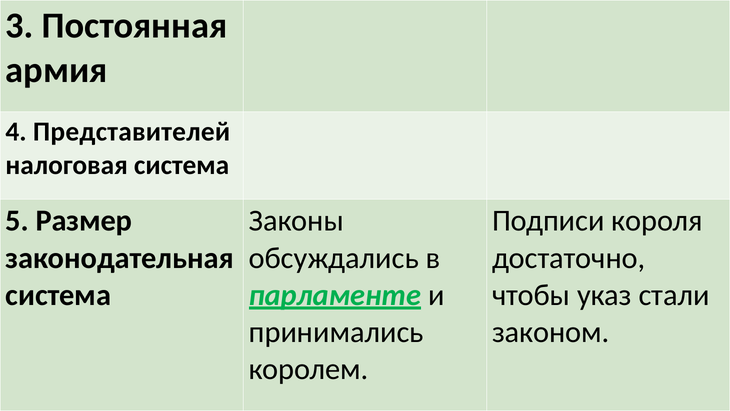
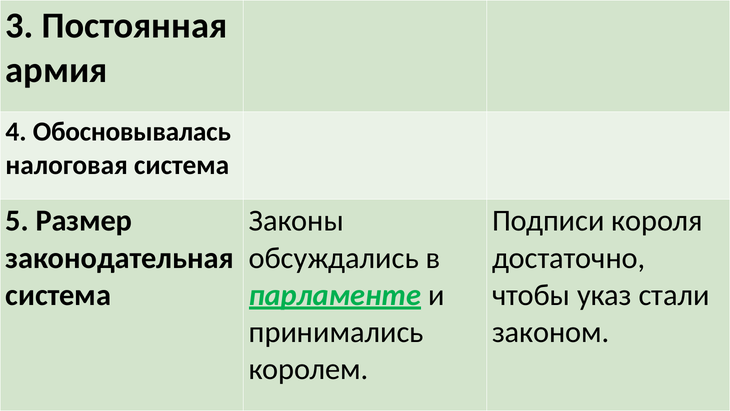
Представителей: Представителей -> Обосновывалась
